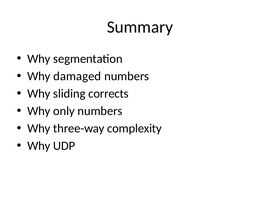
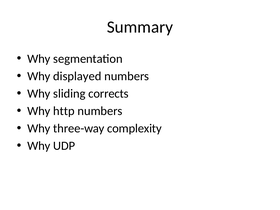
damaged: damaged -> displayed
only: only -> http
